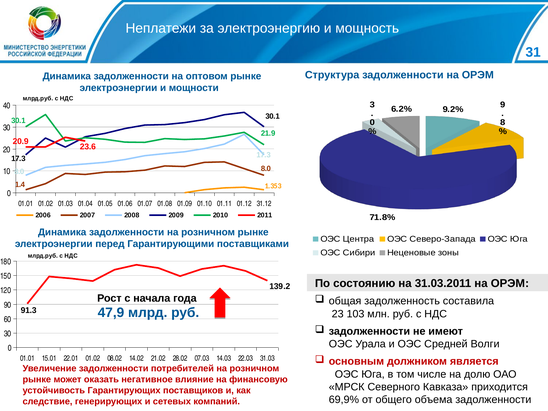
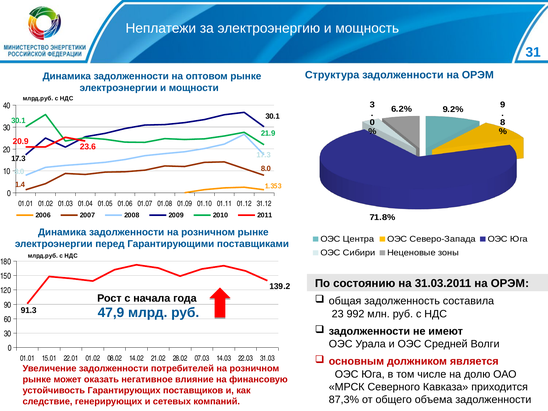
103: 103 -> 992
69,9%: 69,9% -> 87,3%
